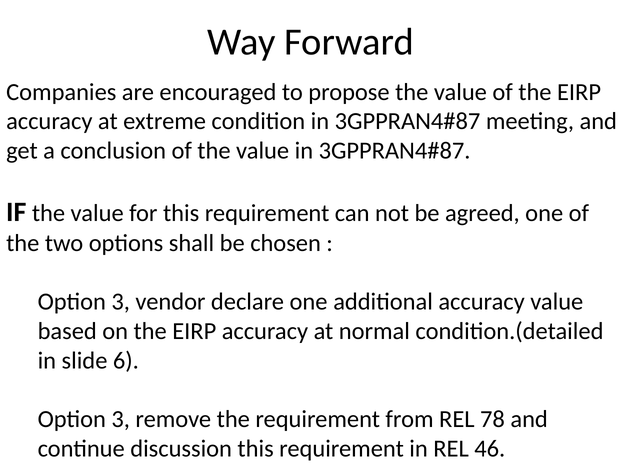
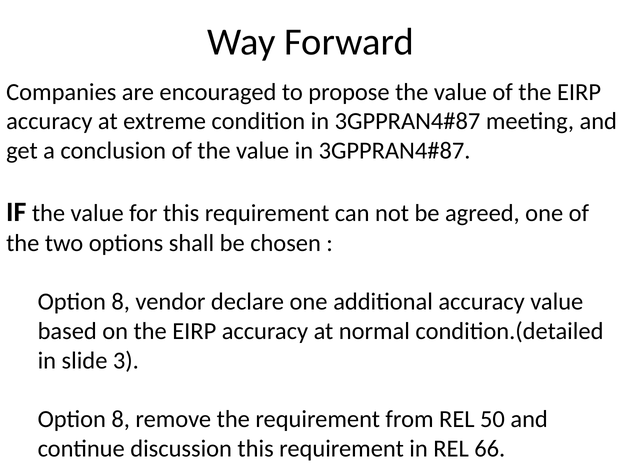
3 at (121, 302): 3 -> 8
6: 6 -> 3
3 at (121, 420): 3 -> 8
78: 78 -> 50
46: 46 -> 66
